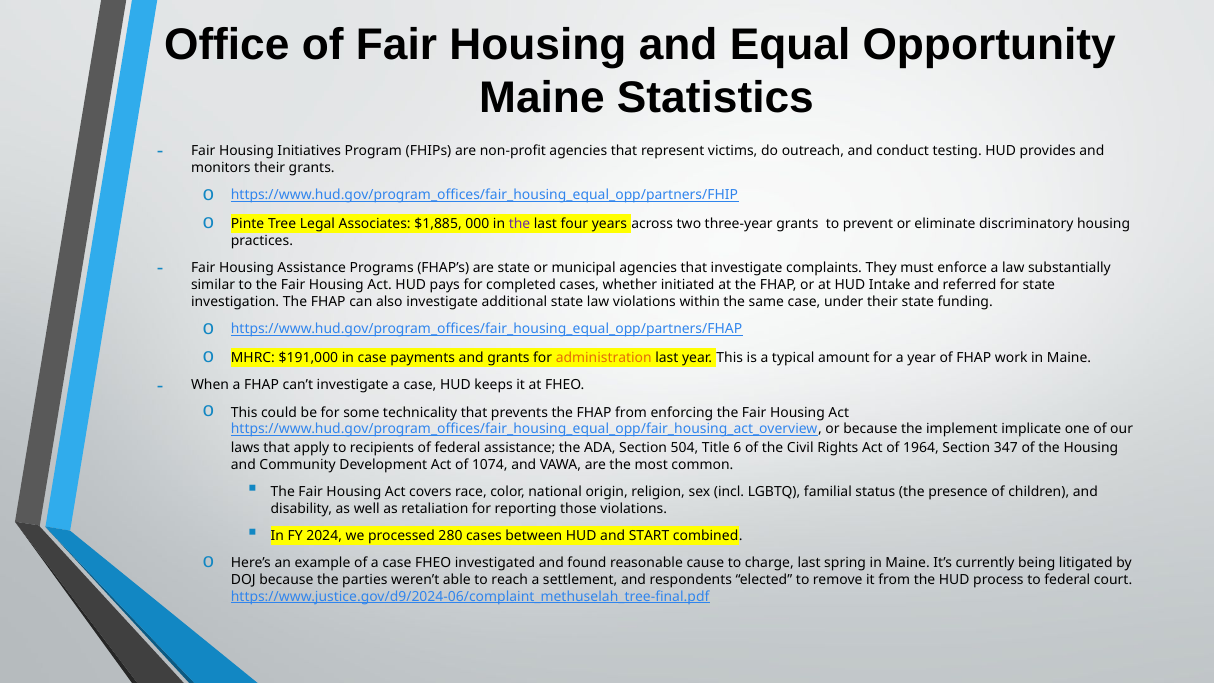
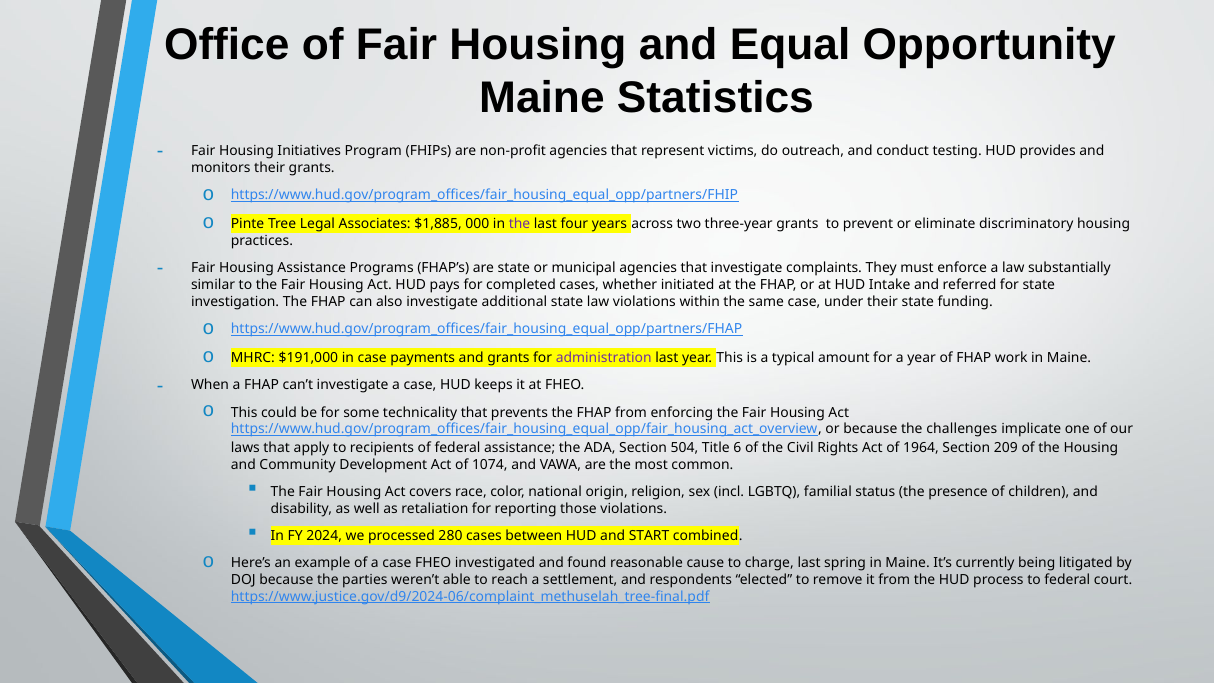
administration colour: orange -> purple
implement: implement -> challenges
347: 347 -> 209
